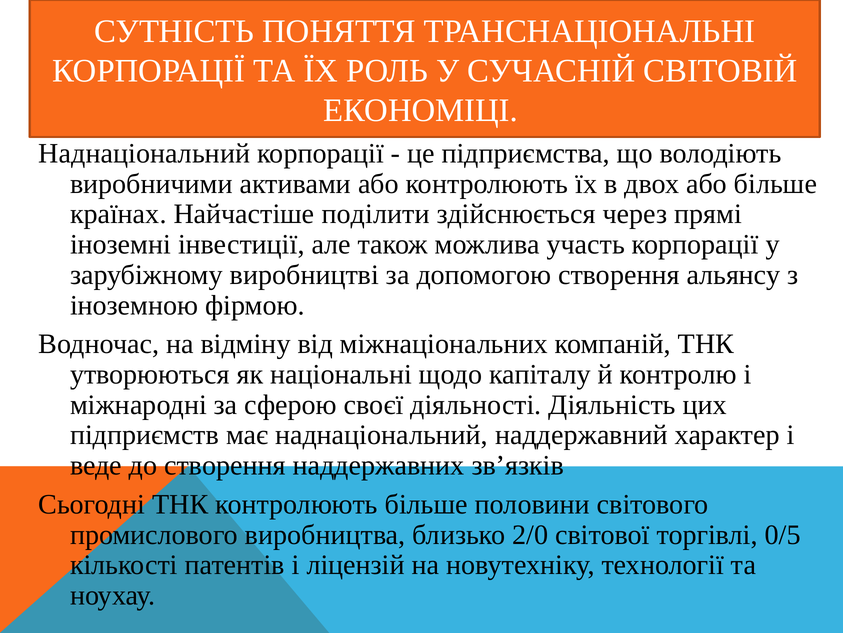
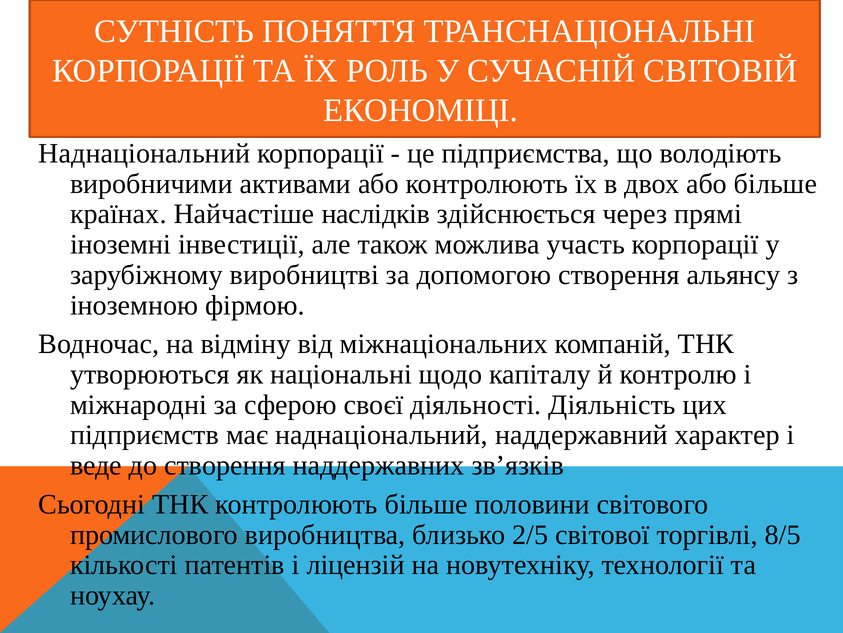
поділити: поділити -> наслідків
2/0: 2/0 -> 2/5
0/5: 0/5 -> 8/5
